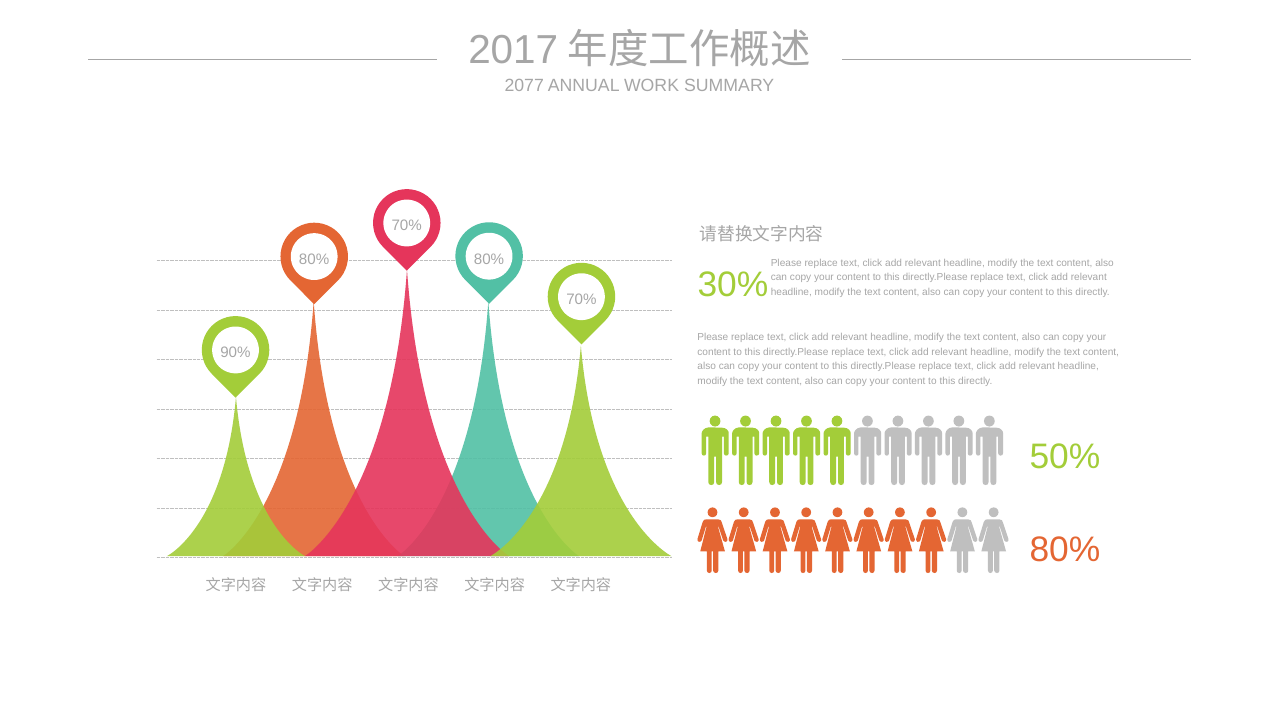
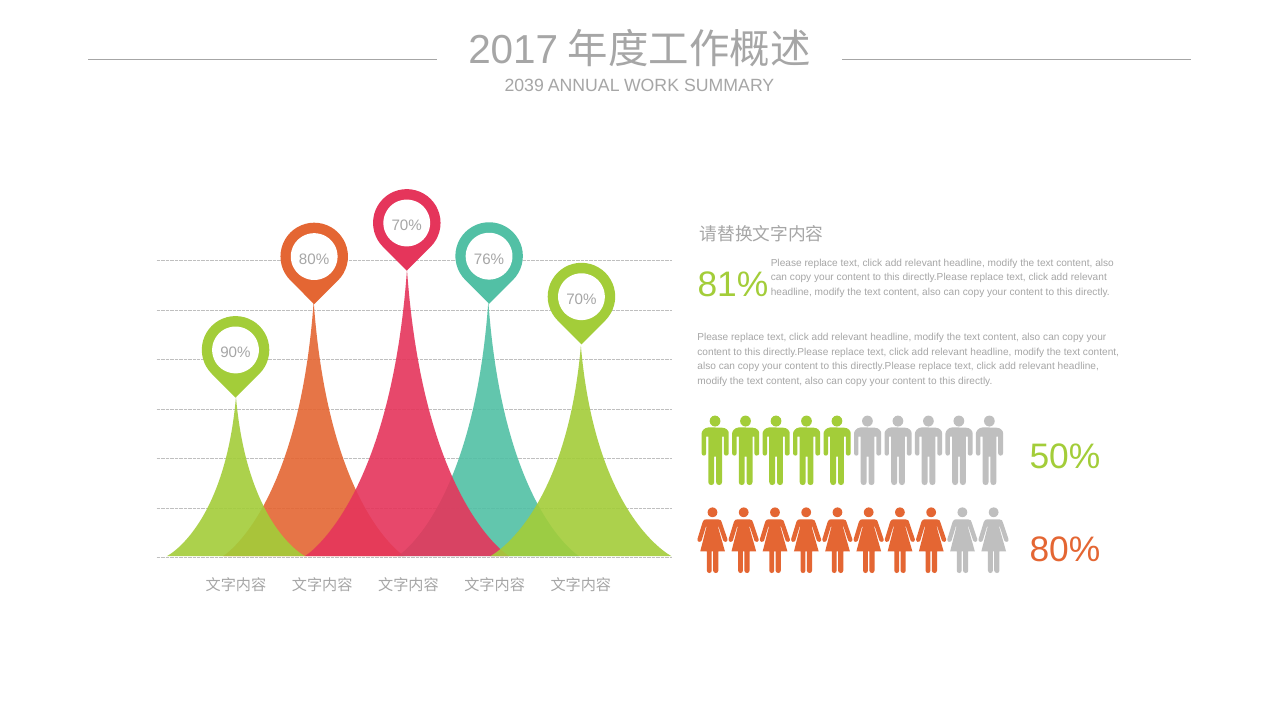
2077: 2077 -> 2039
80% at (489, 259): 80% -> 76%
30%: 30% -> 81%
